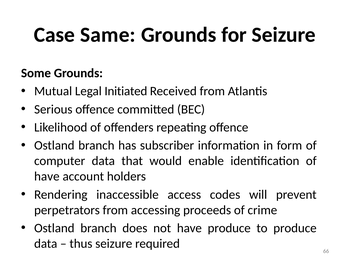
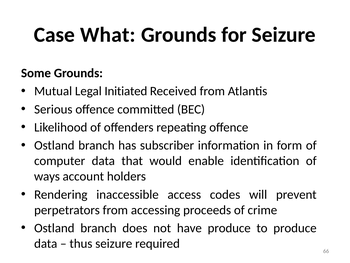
Same: Same -> What
have at (47, 176): have -> ways
